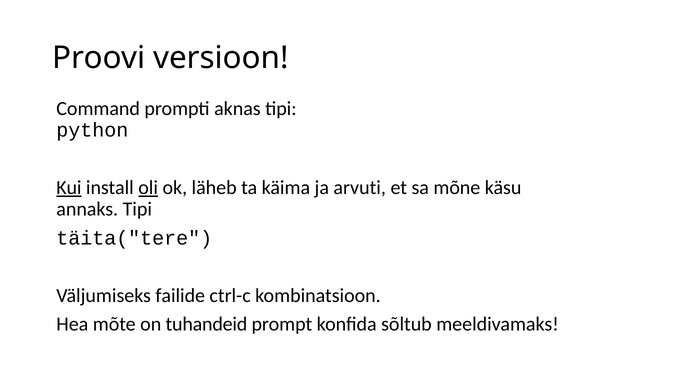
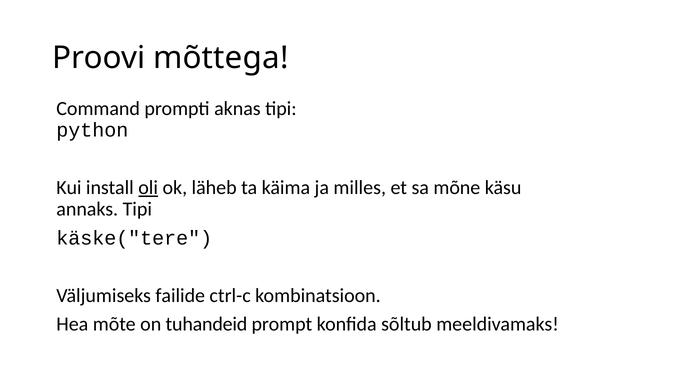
versioon: versioon -> mõttega
Kui underline: present -> none
arvuti: arvuti -> milles
täita("tere: täita("tere -> käske("tere
